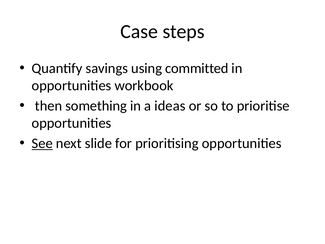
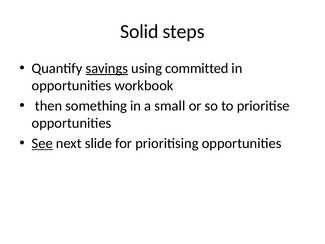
Case: Case -> Solid
savings underline: none -> present
ideas: ideas -> small
